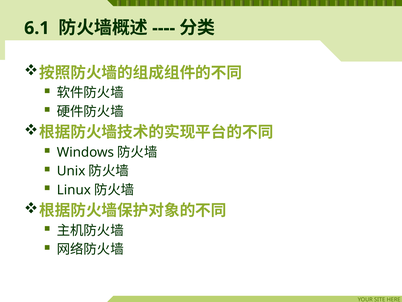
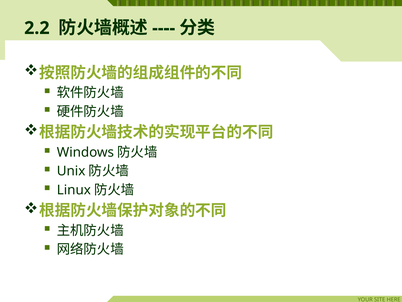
6.1: 6.1 -> 2.2
